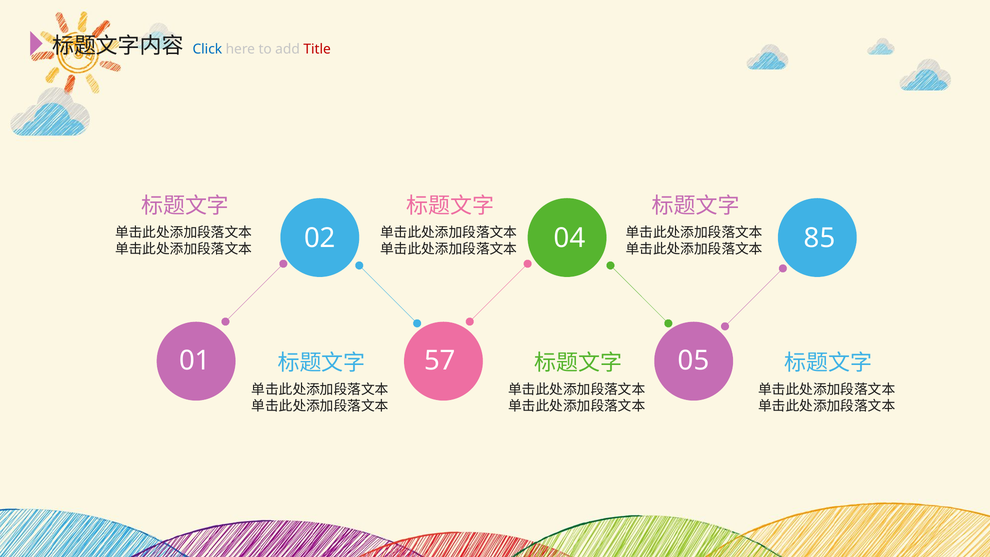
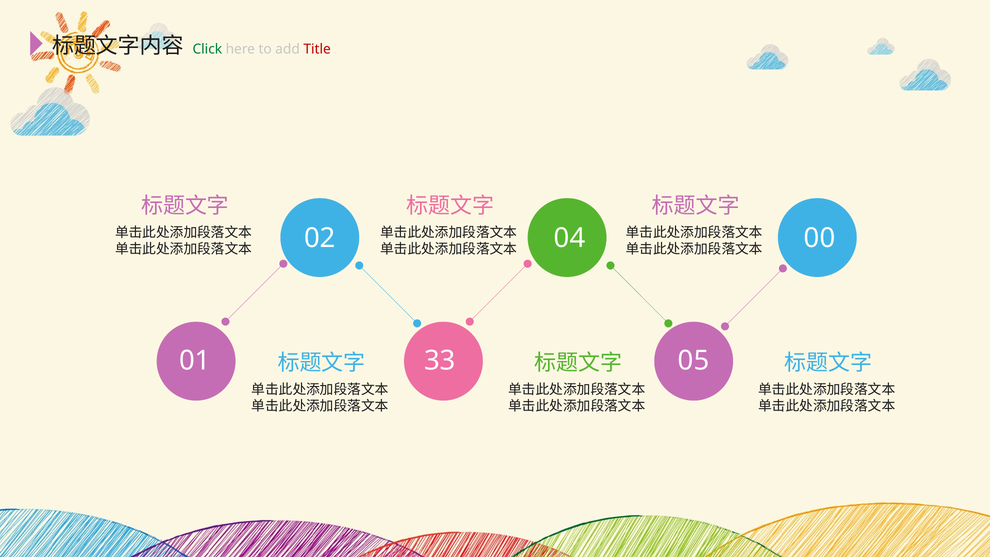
Click colour: blue -> green
85: 85 -> 00
57: 57 -> 33
